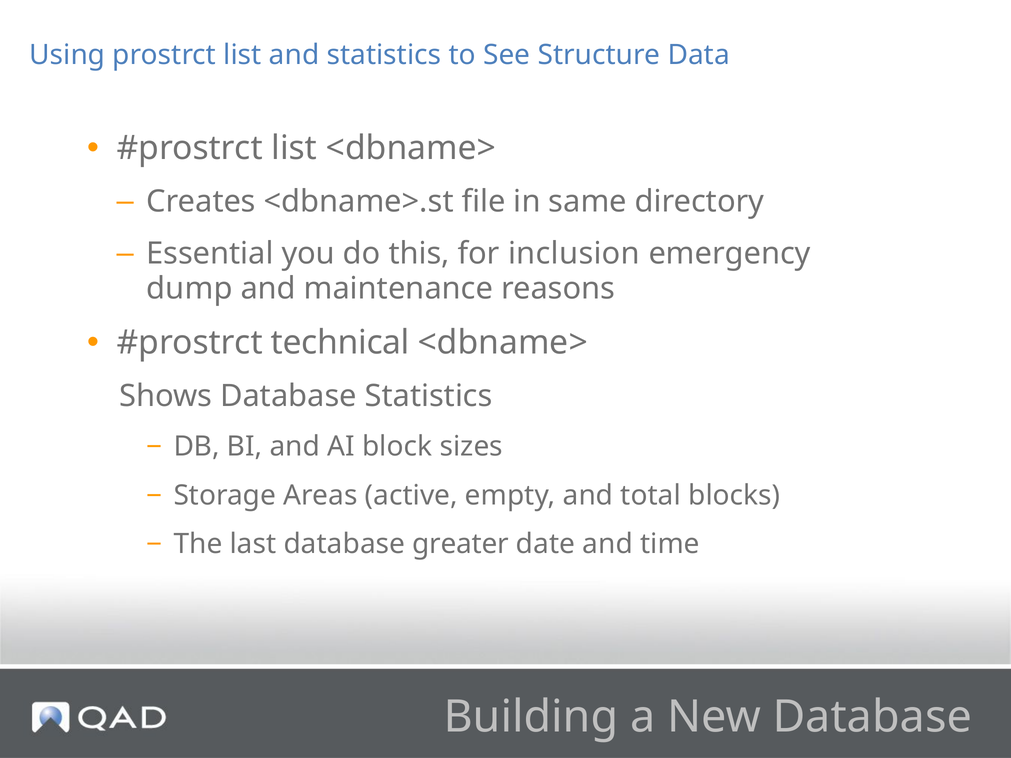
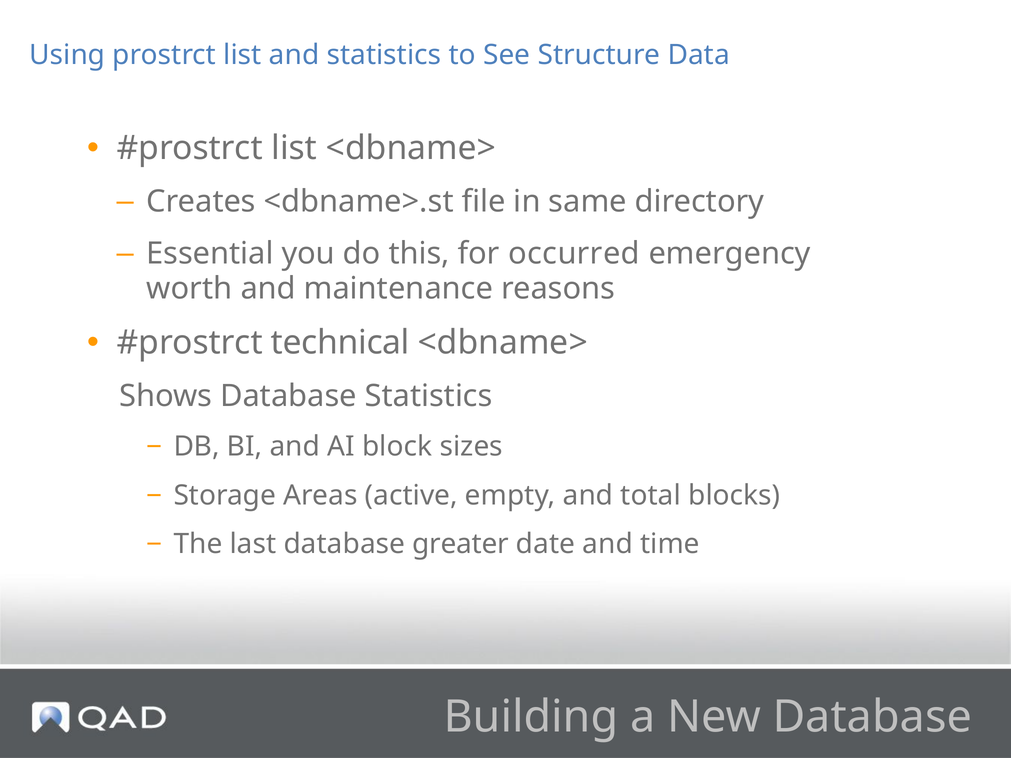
inclusion: inclusion -> occurred
dump: dump -> worth
